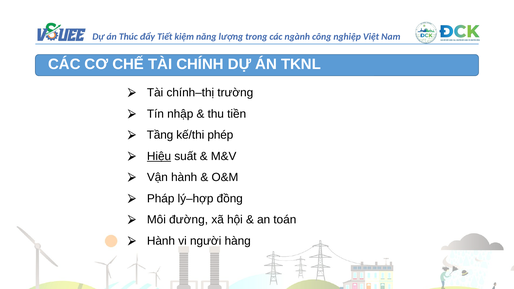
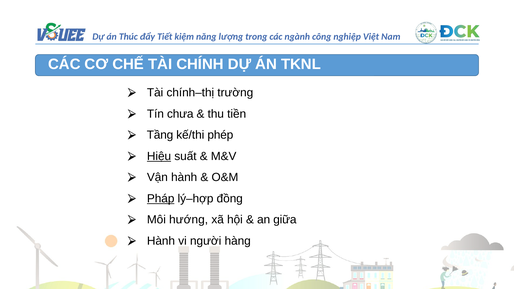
nhập: nhập -> chưa
Pháp underline: none -> present
đường: đường -> hướng
toán: toán -> giữa
